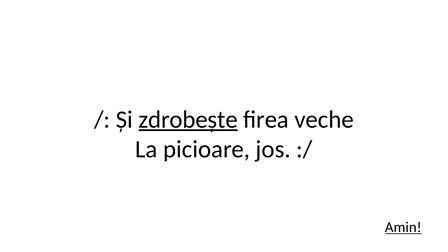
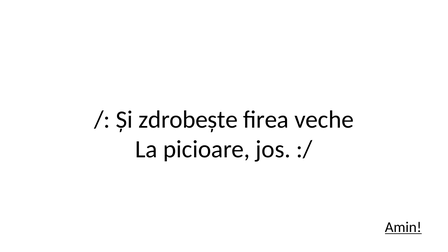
zdrobește underline: present -> none
